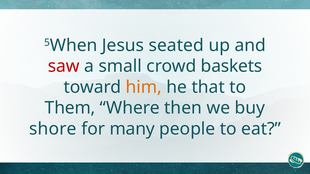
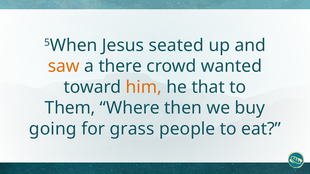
saw colour: red -> orange
small: small -> there
baskets: baskets -> wanted
shore: shore -> going
many: many -> grass
